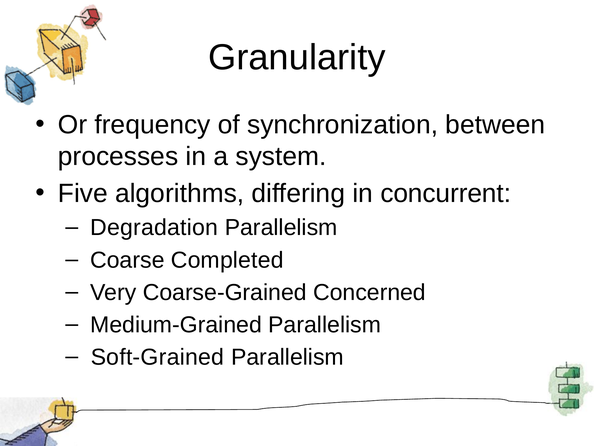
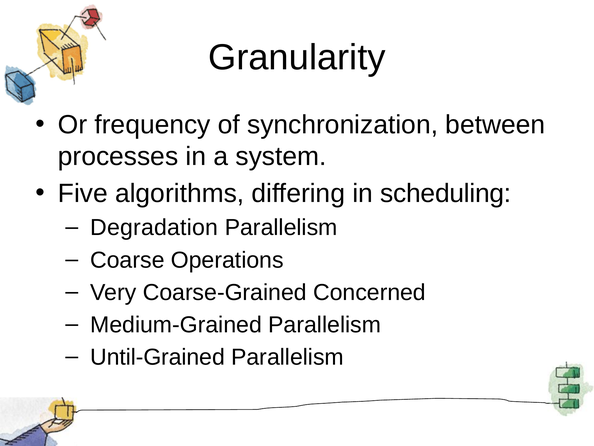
concurrent: concurrent -> scheduling
Completed: Completed -> Operations
Soft-Grained: Soft-Grained -> Until-Grained
